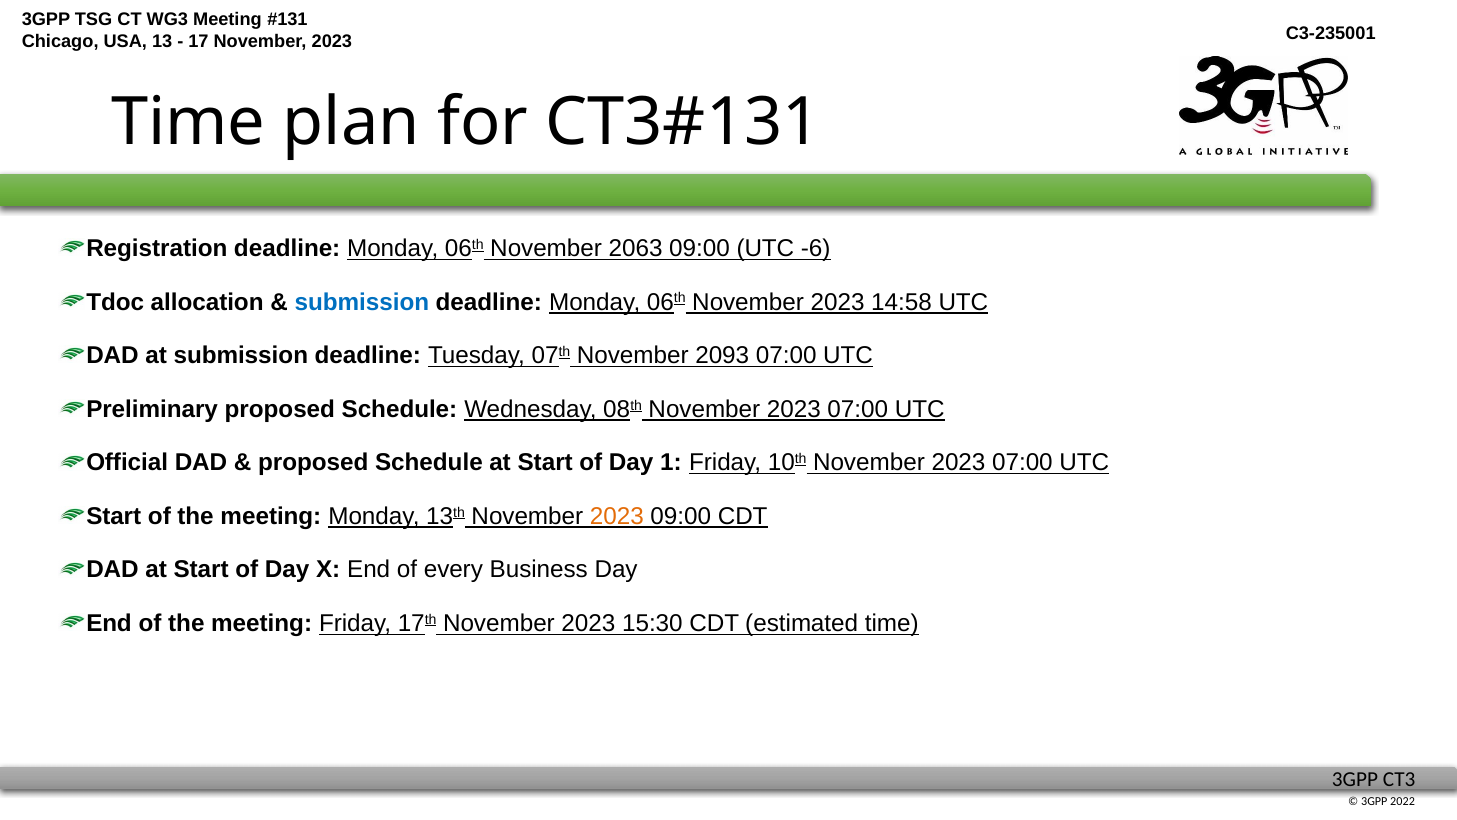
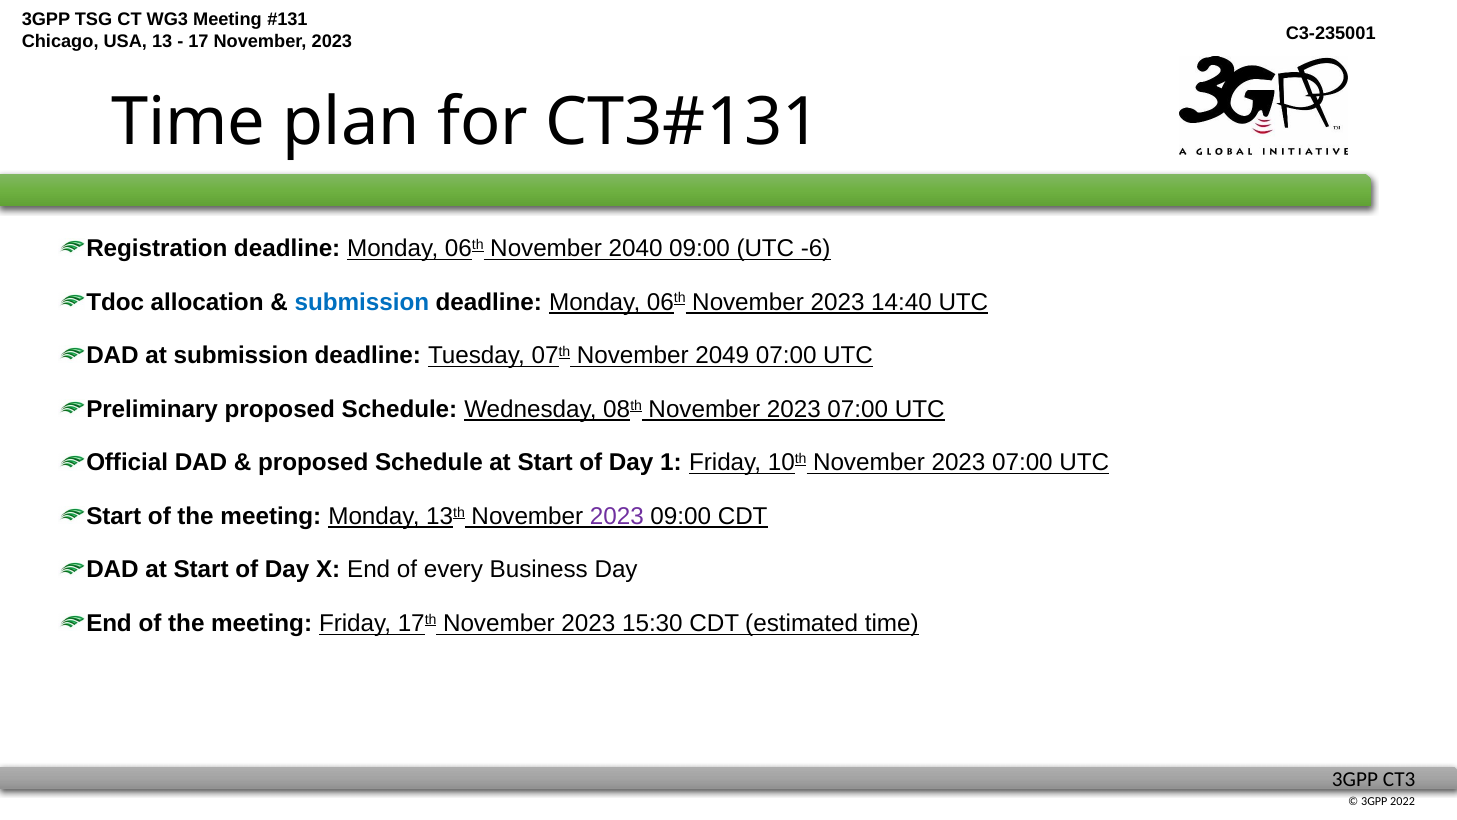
2063: 2063 -> 2040
14:58: 14:58 -> 14:40
2093: 2093 -> 2049
2023 at (617, 516) colour: orange -> purple
